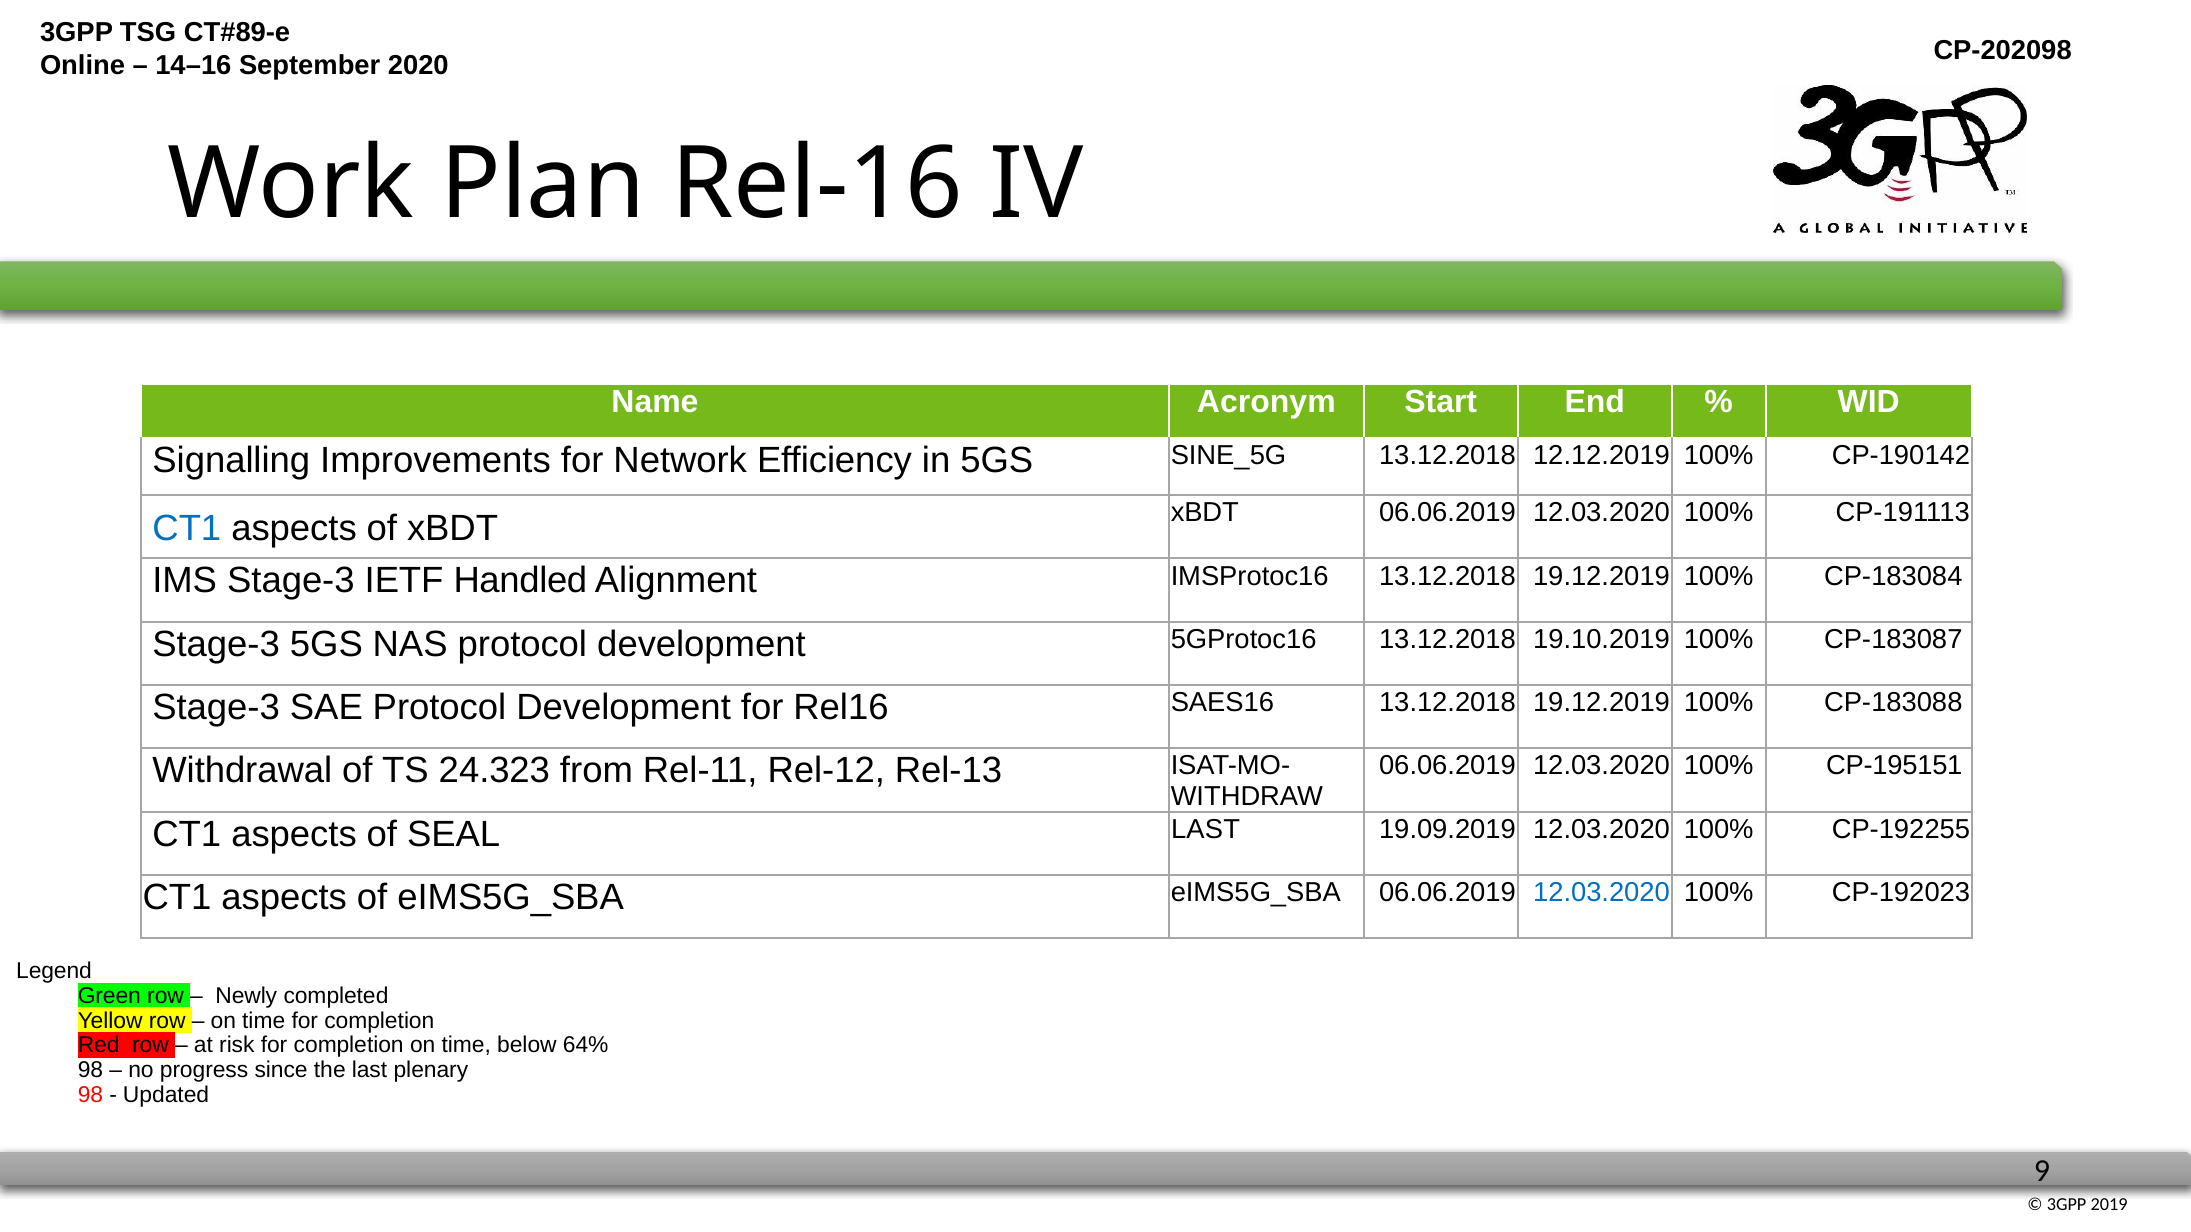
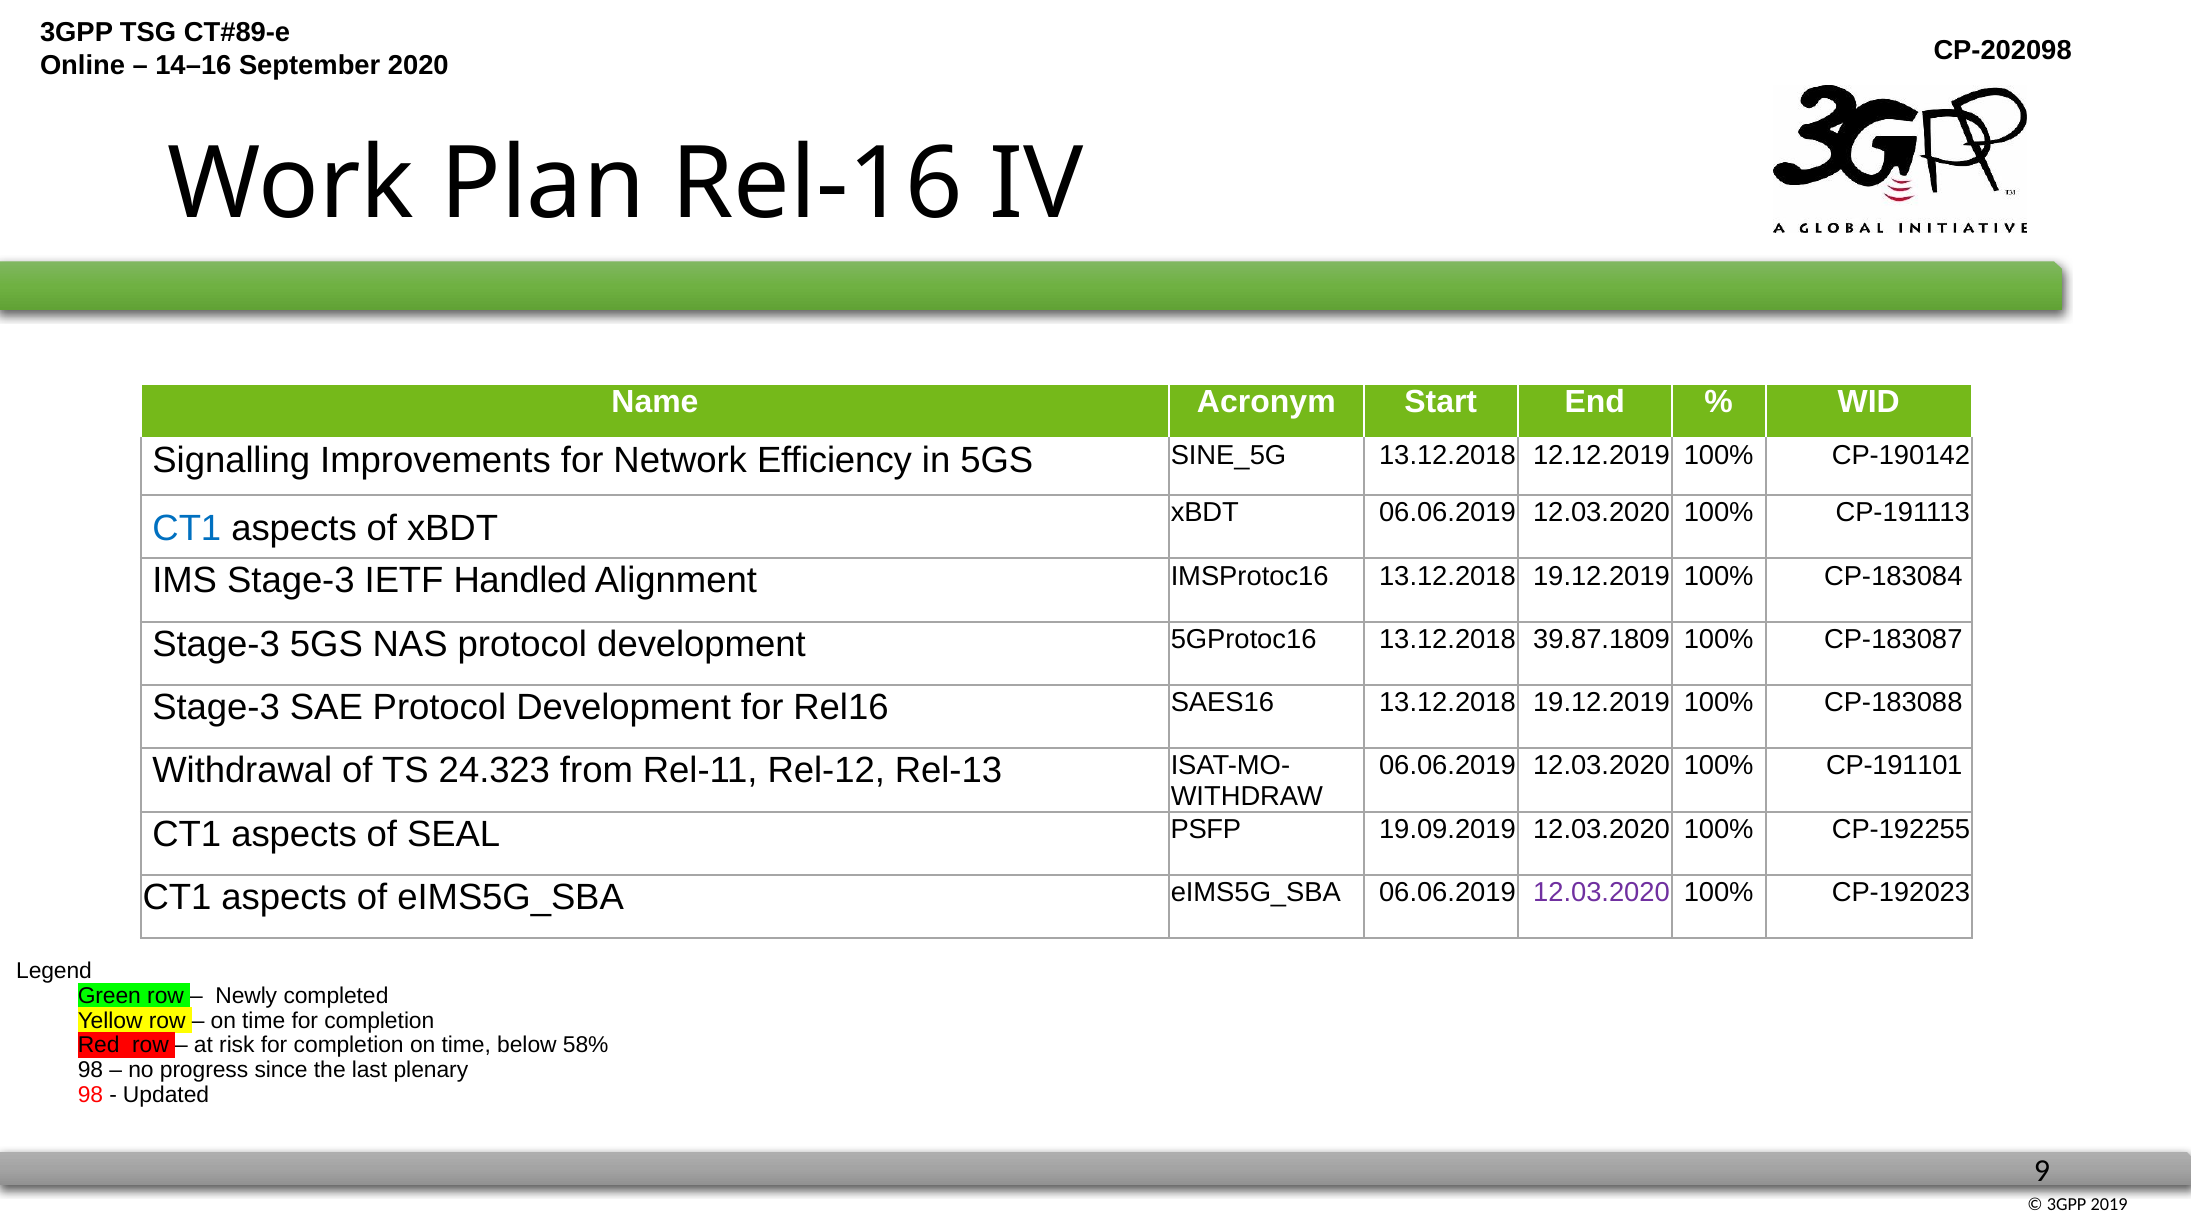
19.10.2019: 19.10.2019 -> 39.87.1809
CP-195151: CP-195151 -> CP-191101
SEAL LAST: LAST -> PSFP
12.03.2020 at (1601, 893) colour: blue -> purple
64%: 64% -> 58%
